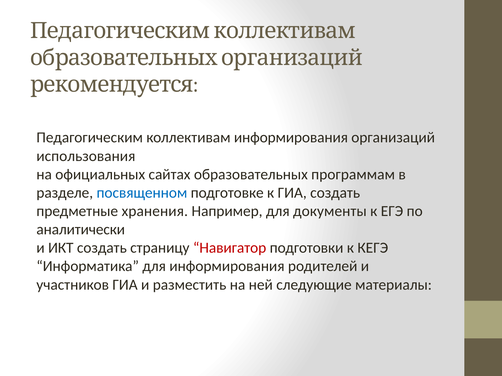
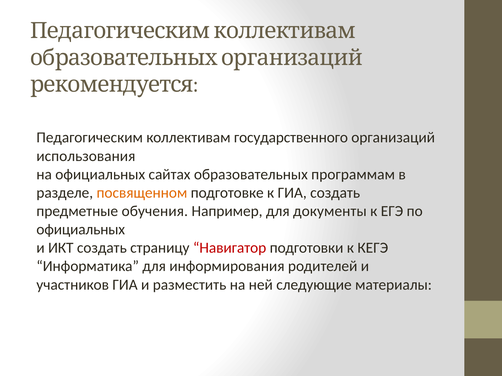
коллективам информирования: информирования -> государственного
посвященном colour: blue -> orange
хранения: хранения -> обучения
аналитически at (81, 230): аналитически -> официальных
